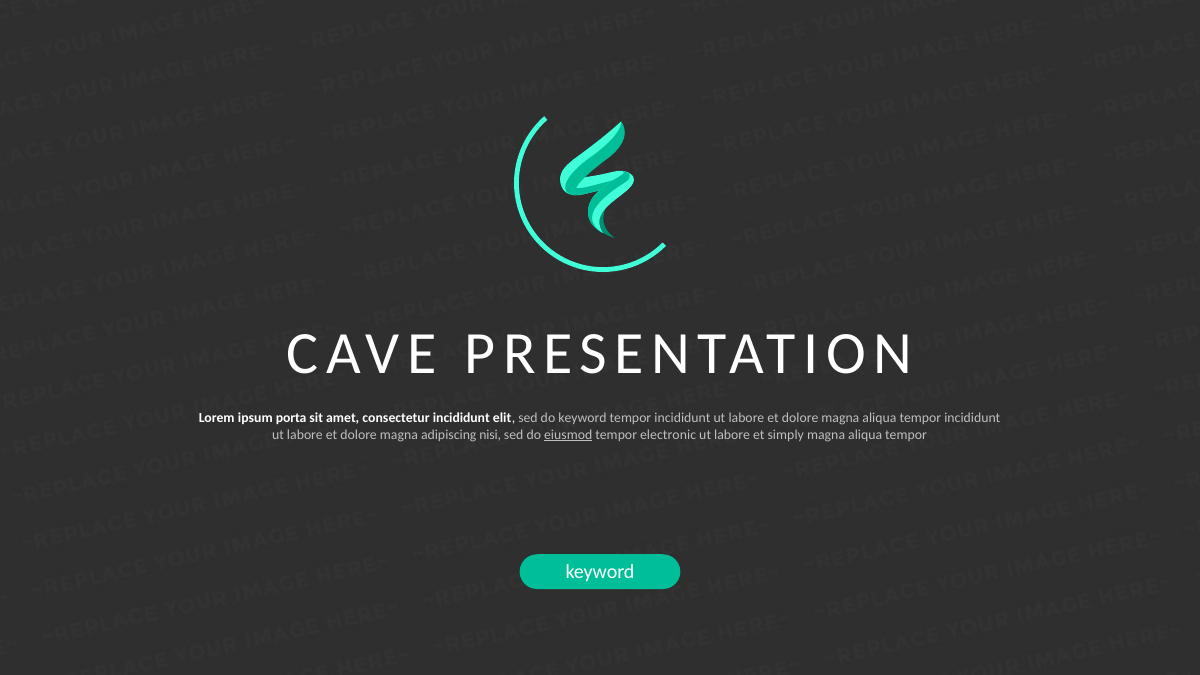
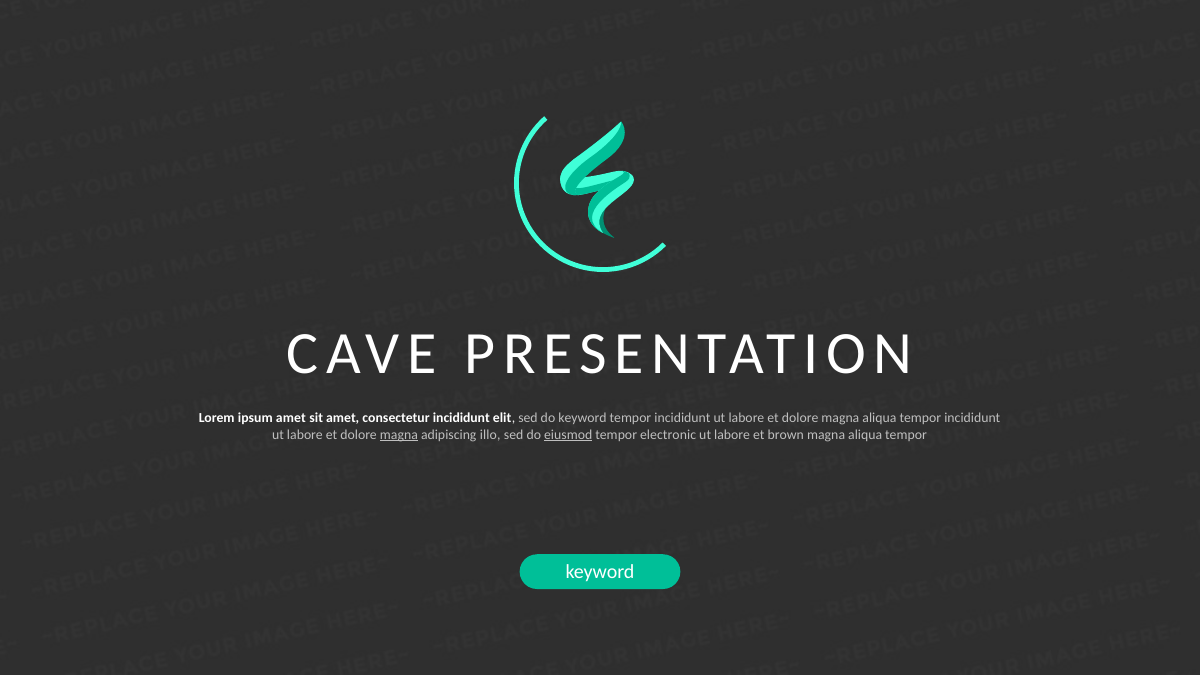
ipsum porta: porta -> amet
magna at (399, 435) underline: none -> present
nisi: nisi -> illo
simply: simply -> brown
